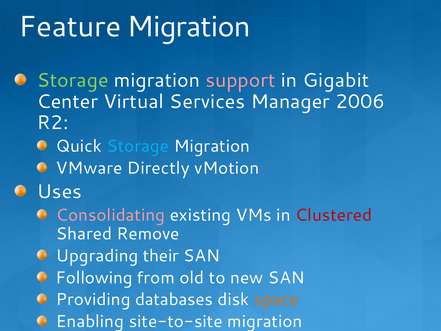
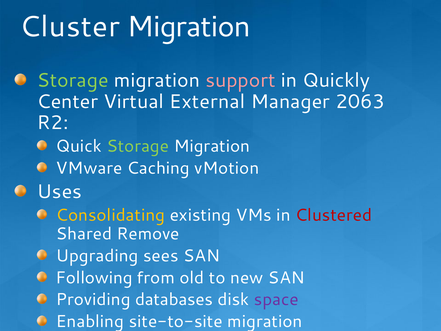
Feature: Feature -> Cluster
Gigabit: Gigabit -> Quickly
Services: Services -> External
2006: 2006 -> 2063
Storage at (138, 146) colour: light blue -> light green
Directly: Directly -> Caching
Consolidating colour: pink -> yellow
their: their -> sees
space colour: orange -> purple
